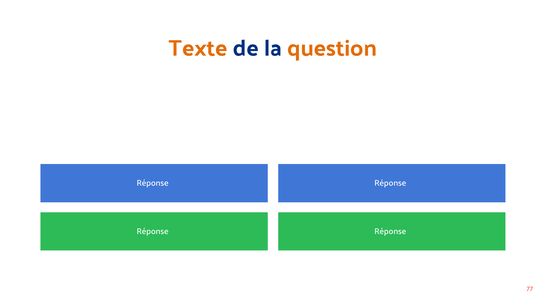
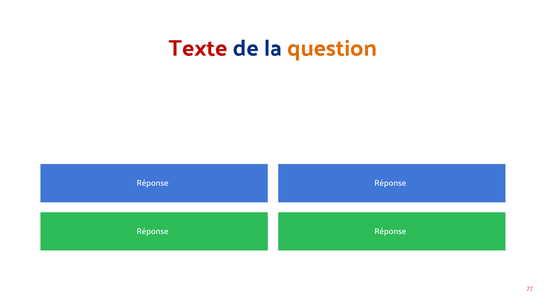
Texte colour: orange -> red
